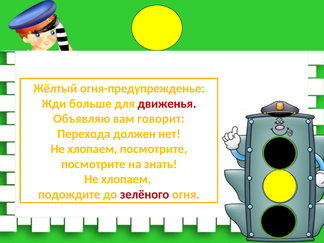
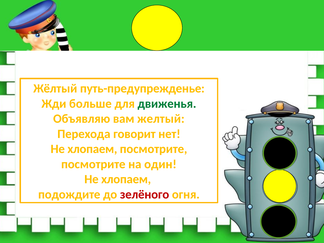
огня-предупрежденье: огня-предупрежденье -> путь-предупрежденье
движенья colour: red -> green
говорит: говорит -> желтый
должен: должен -> говорит
знать: знать -> один
